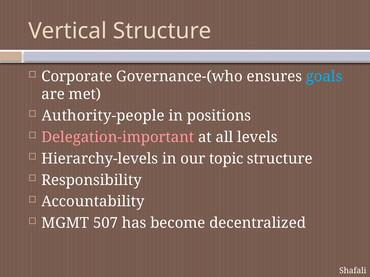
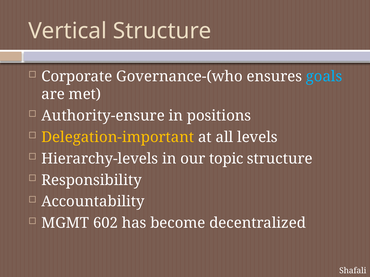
Authority-people: Authority-people -> Authority-ensure
Delegation-important colour: pink -> yellow
507: 507 -> 602
